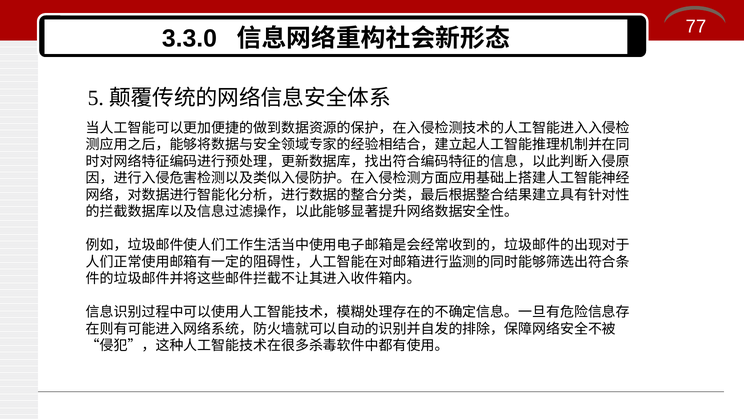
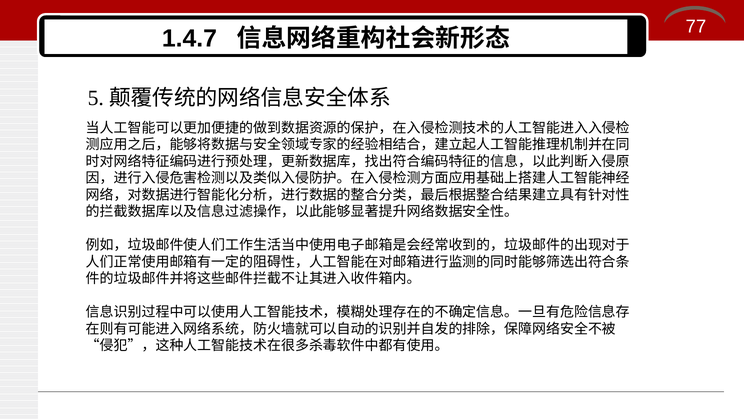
3.3.0: 3.3.0 -> 1.4.7
